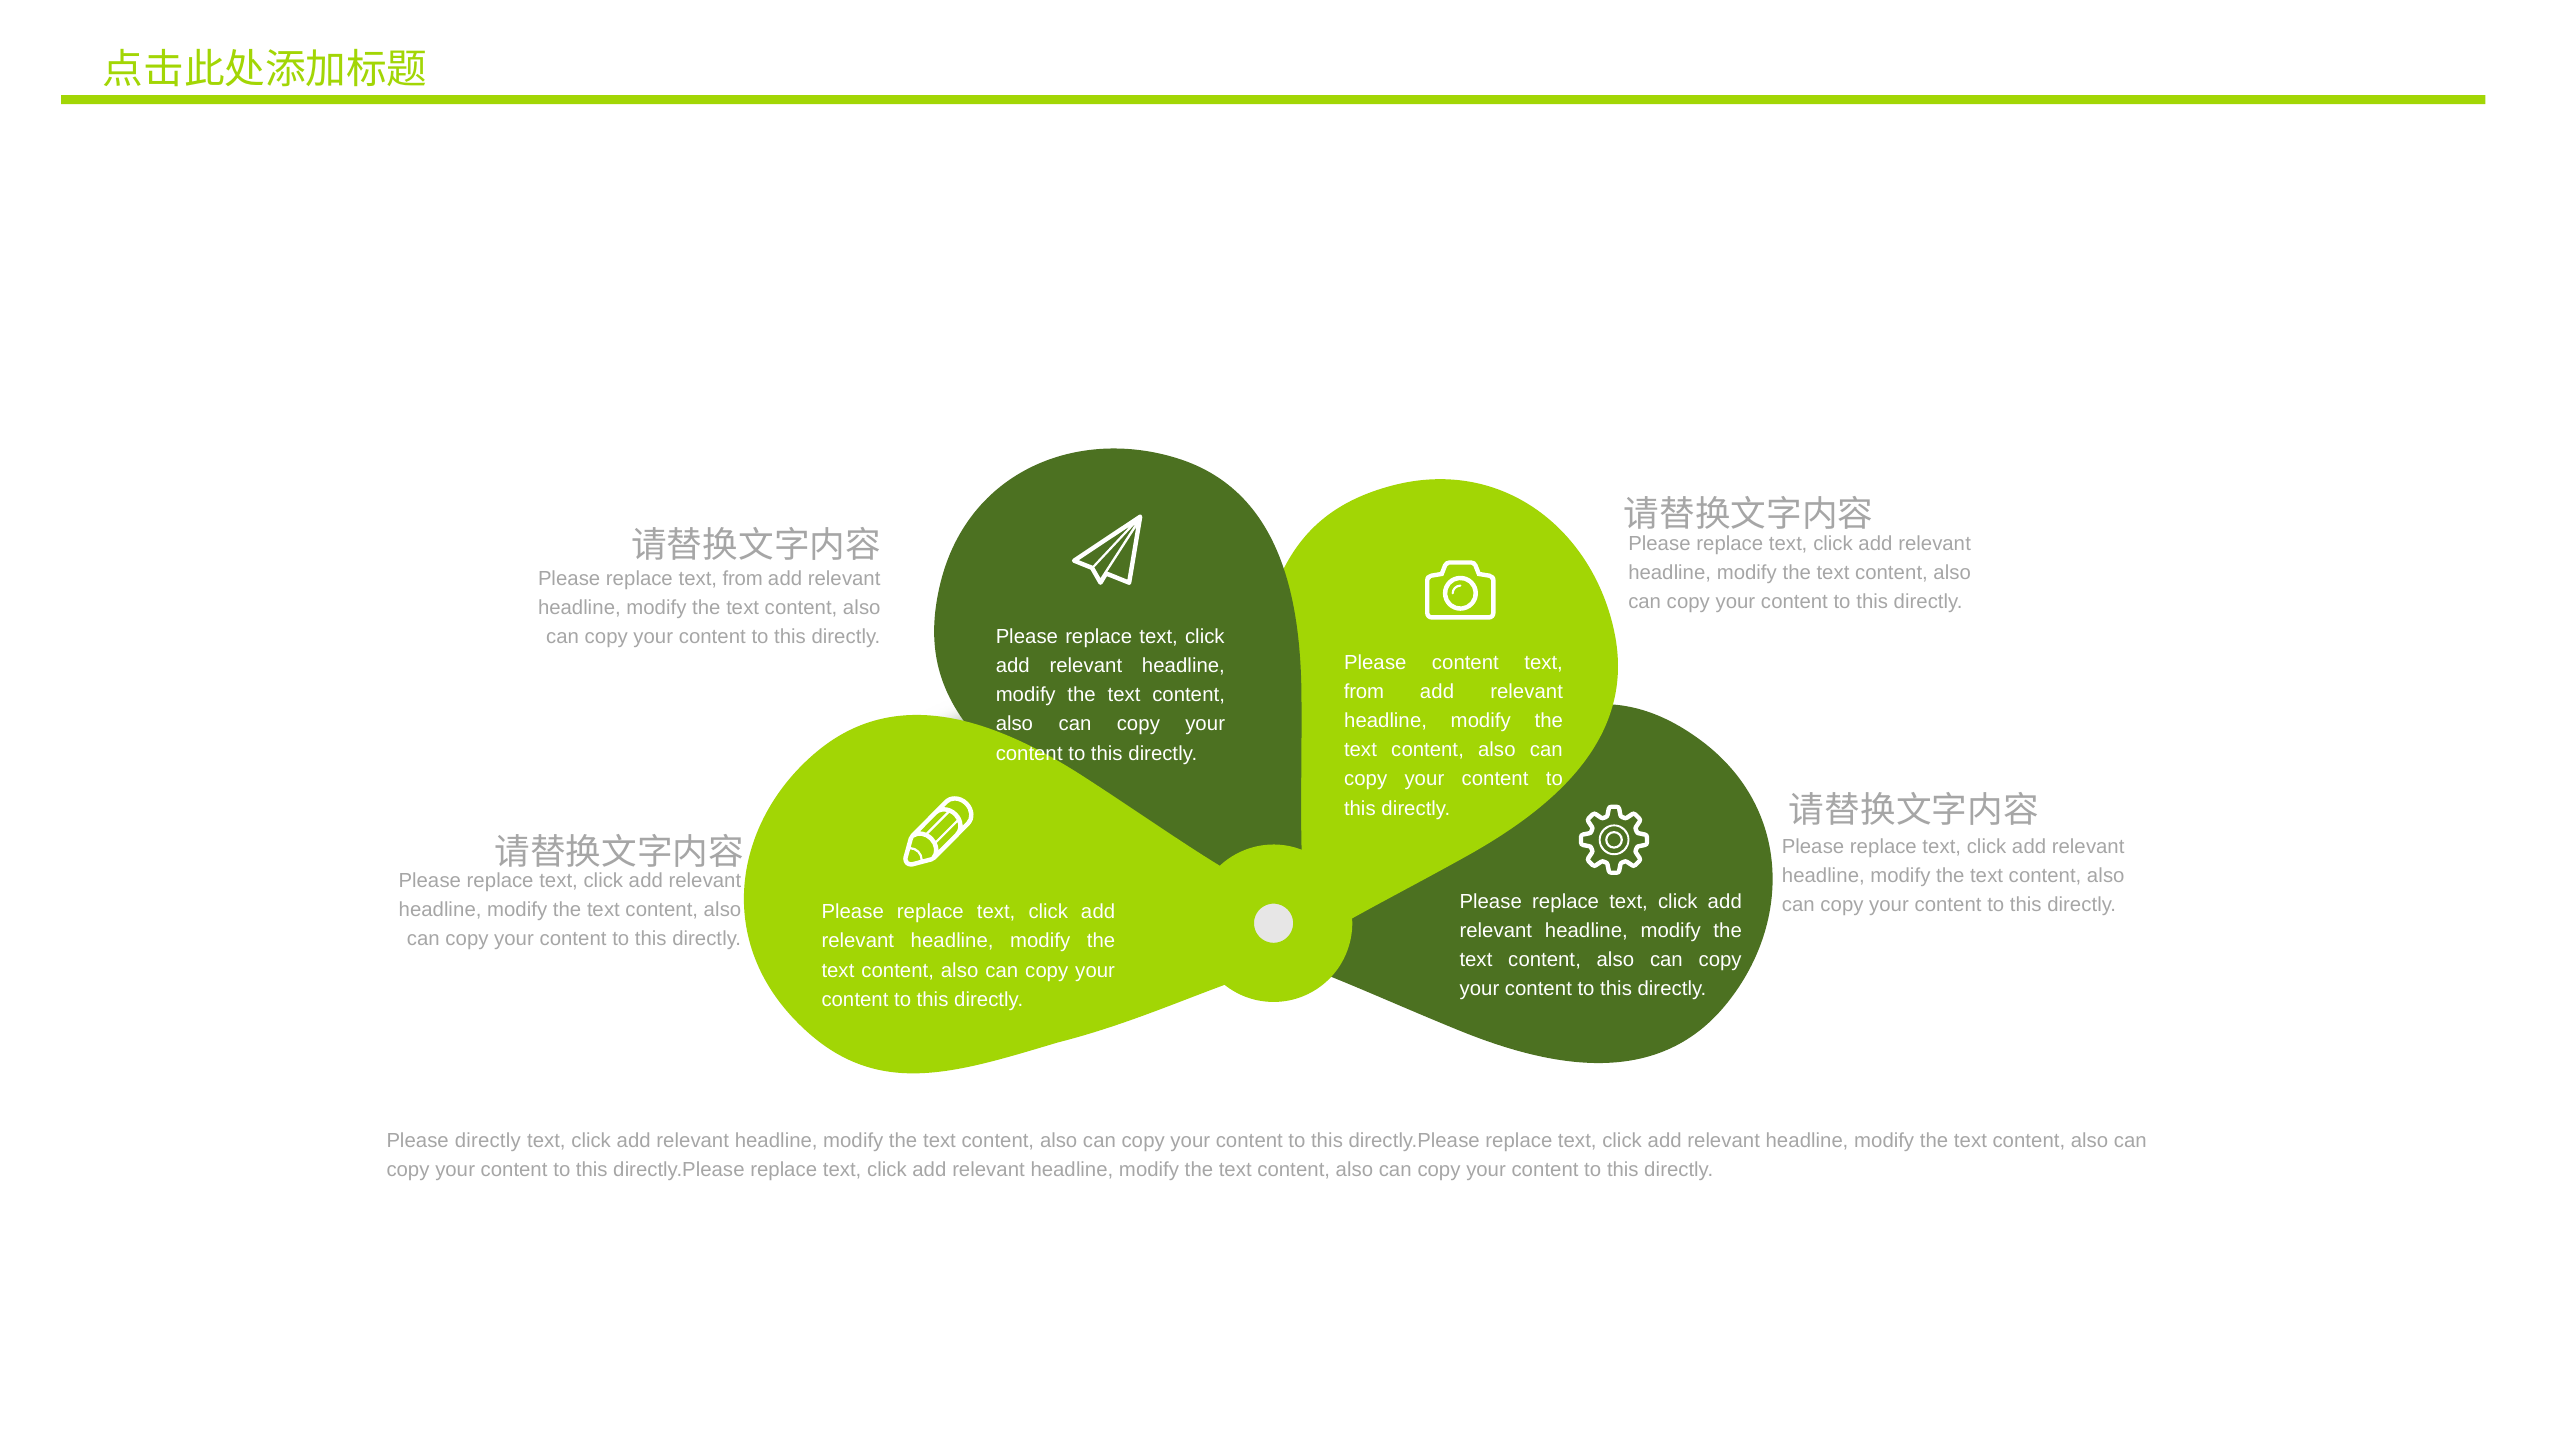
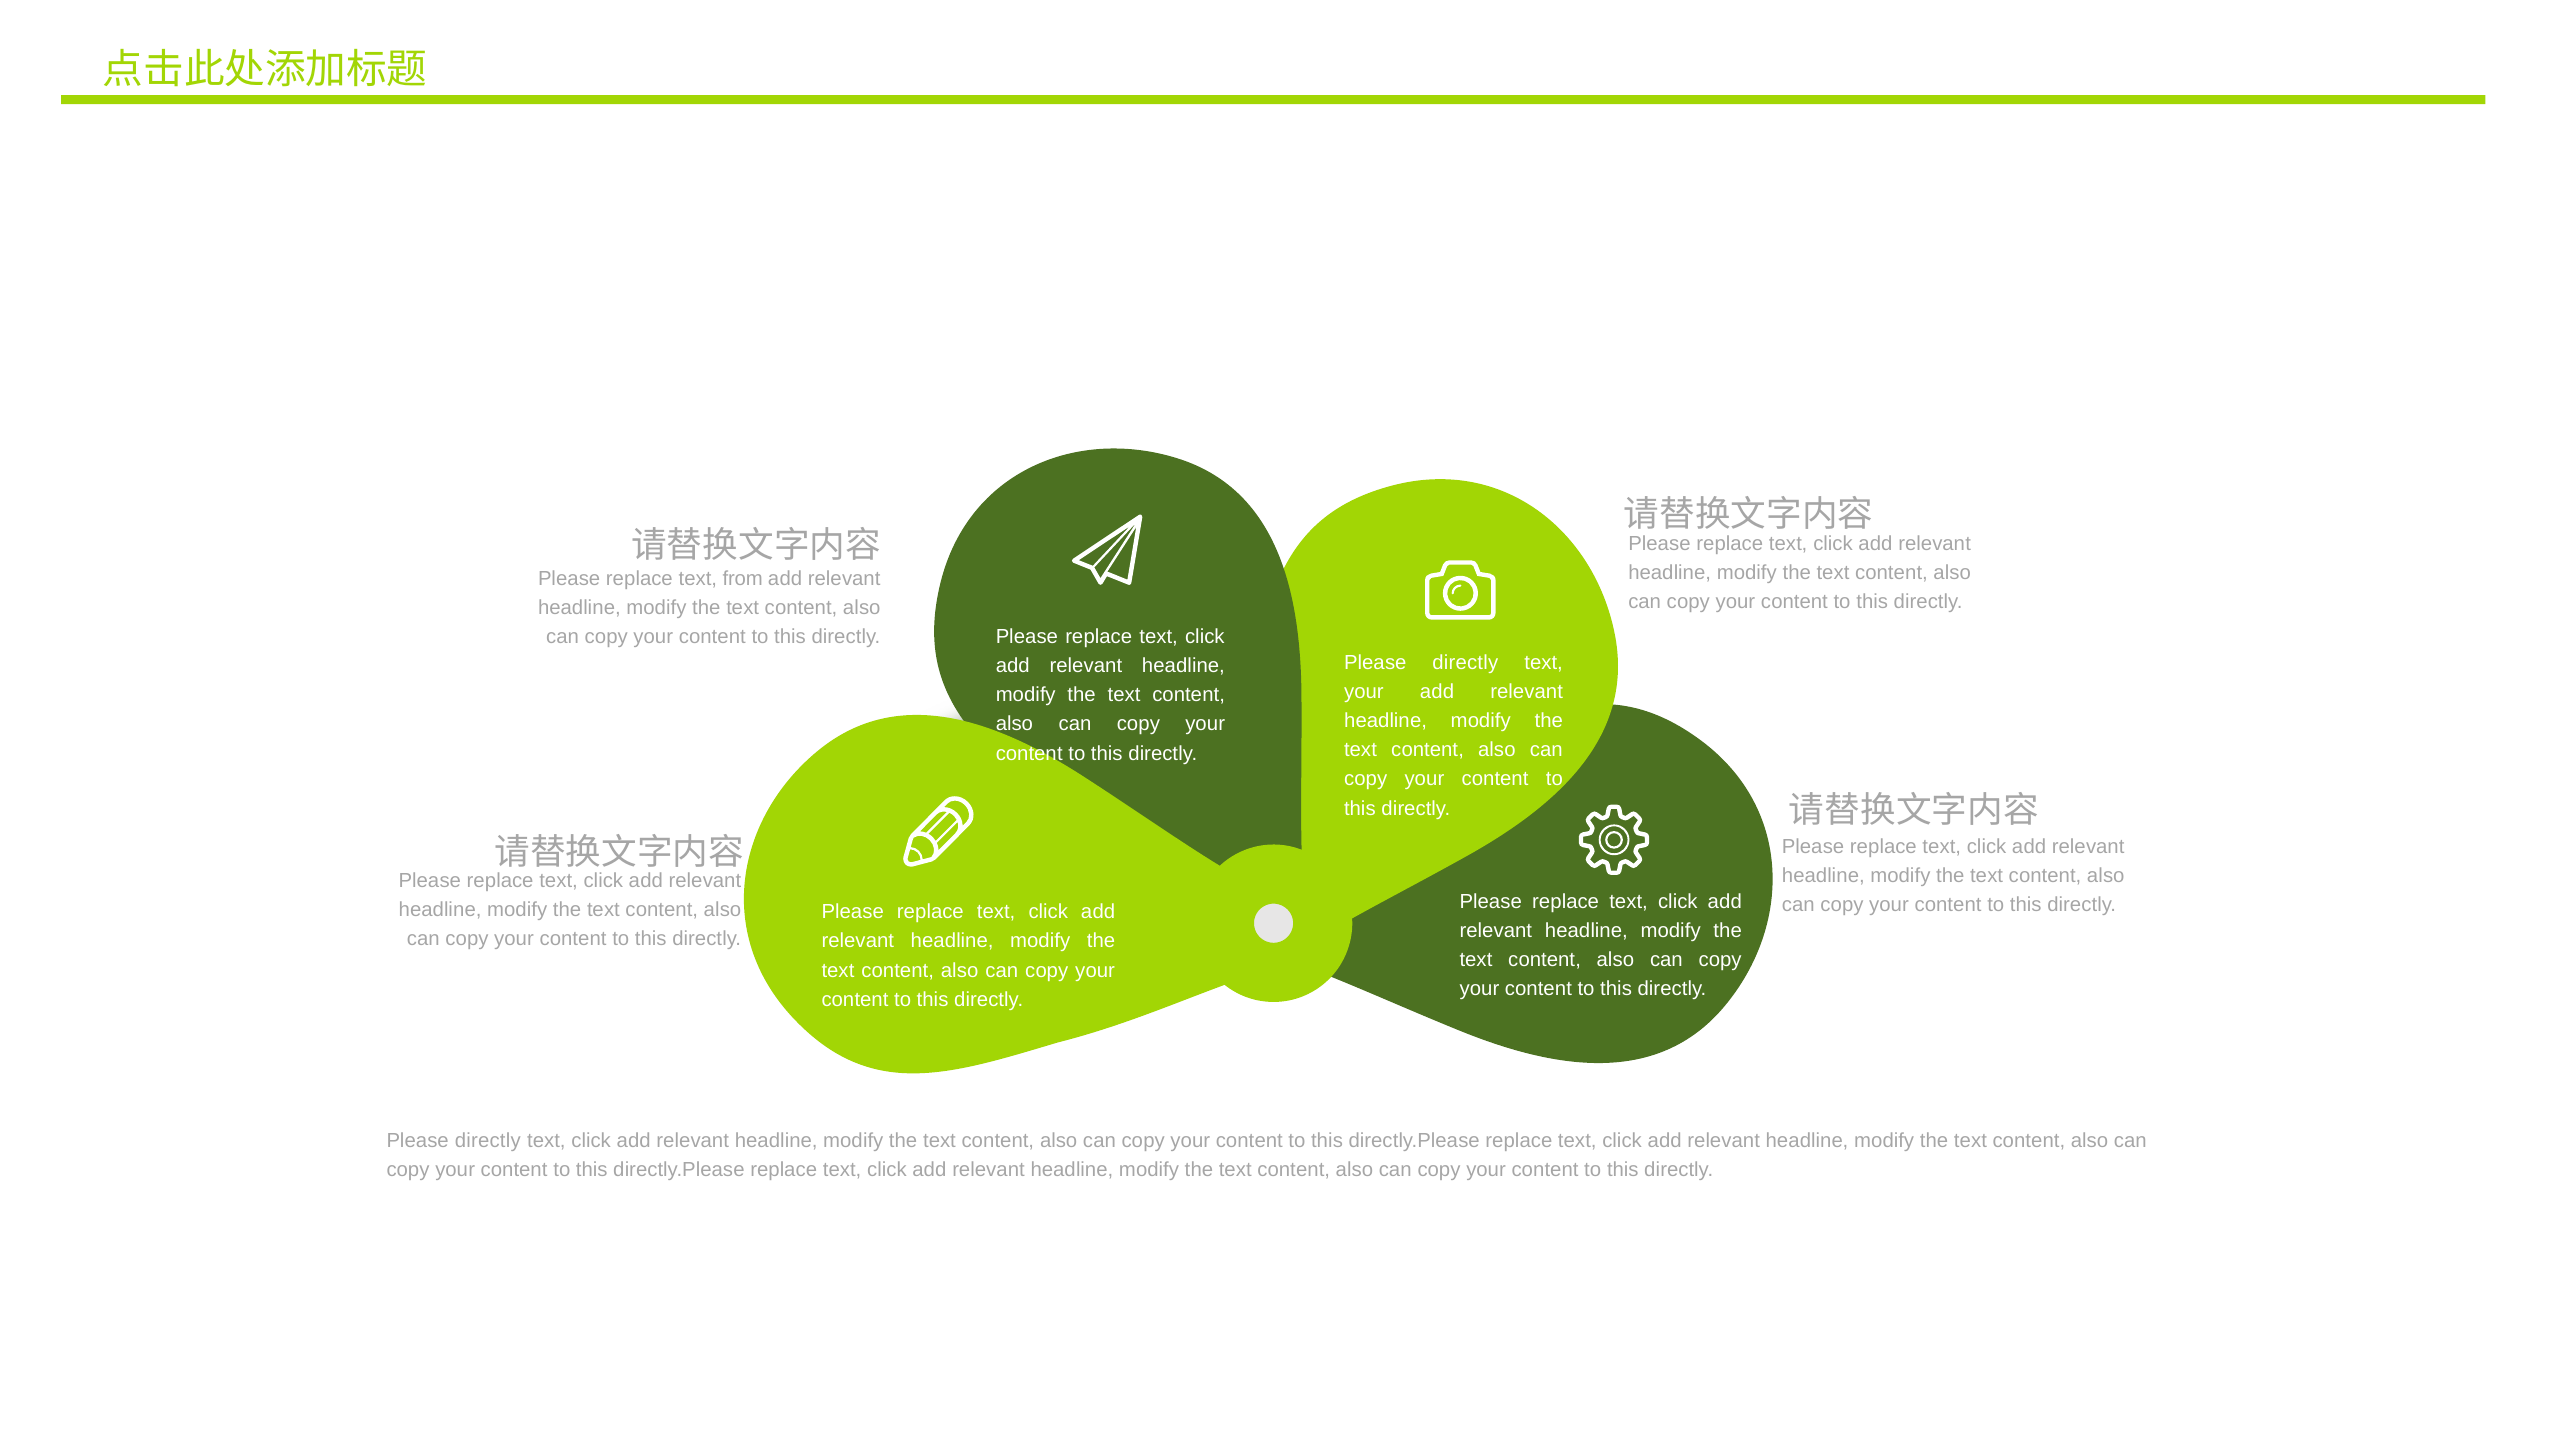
content at (1465, 662): content -> directly
from at (1364, 692): from -> your
